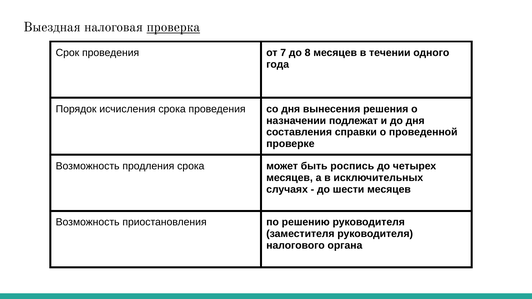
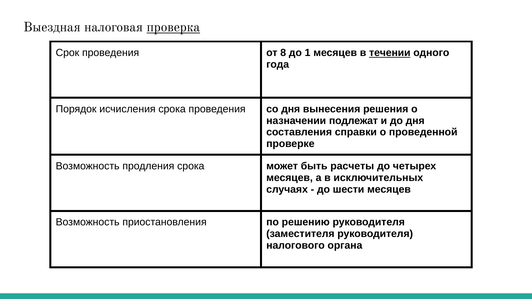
7: 7 -> 8
8: 8 -> 1
течении underline: none -> present
роспись: роспись -> расчеты
